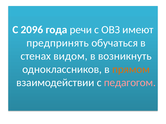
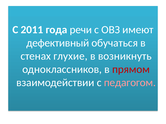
2096: 2096 -> 2011
предпринять: предпринять -> дефективный
видом: видом -> глухие
прямом colour: orange -> red
